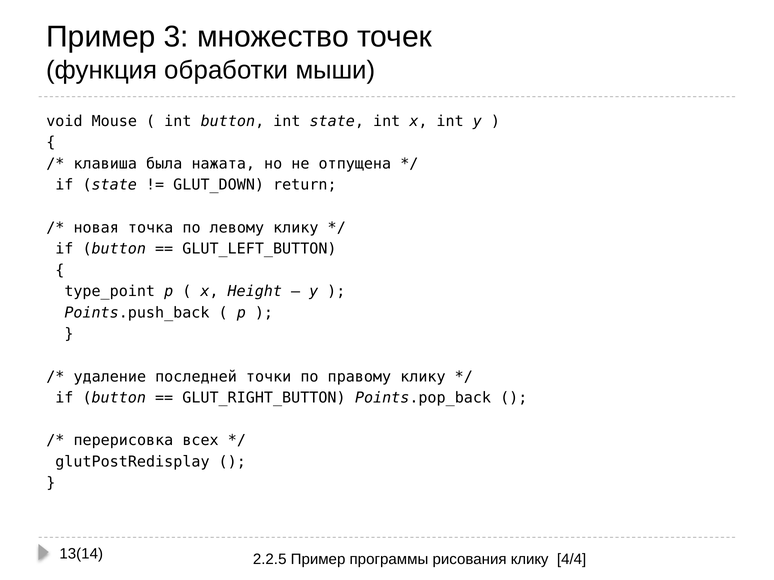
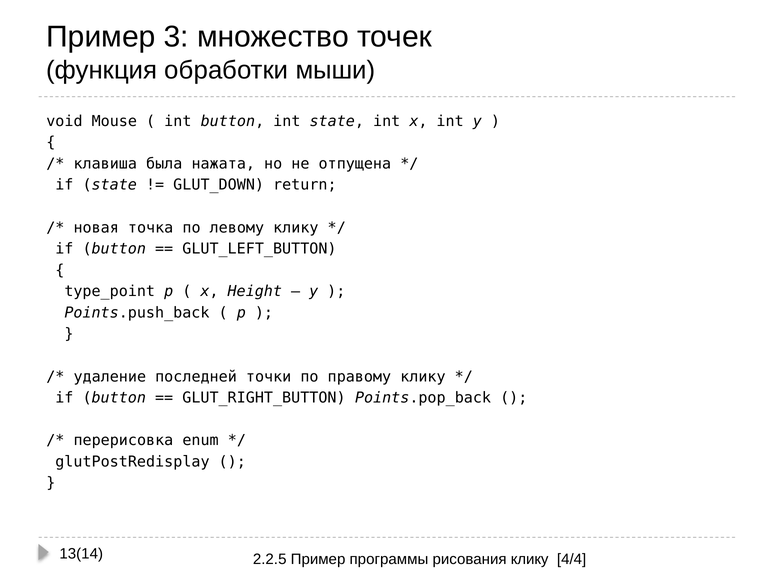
всех: всех -> enum
